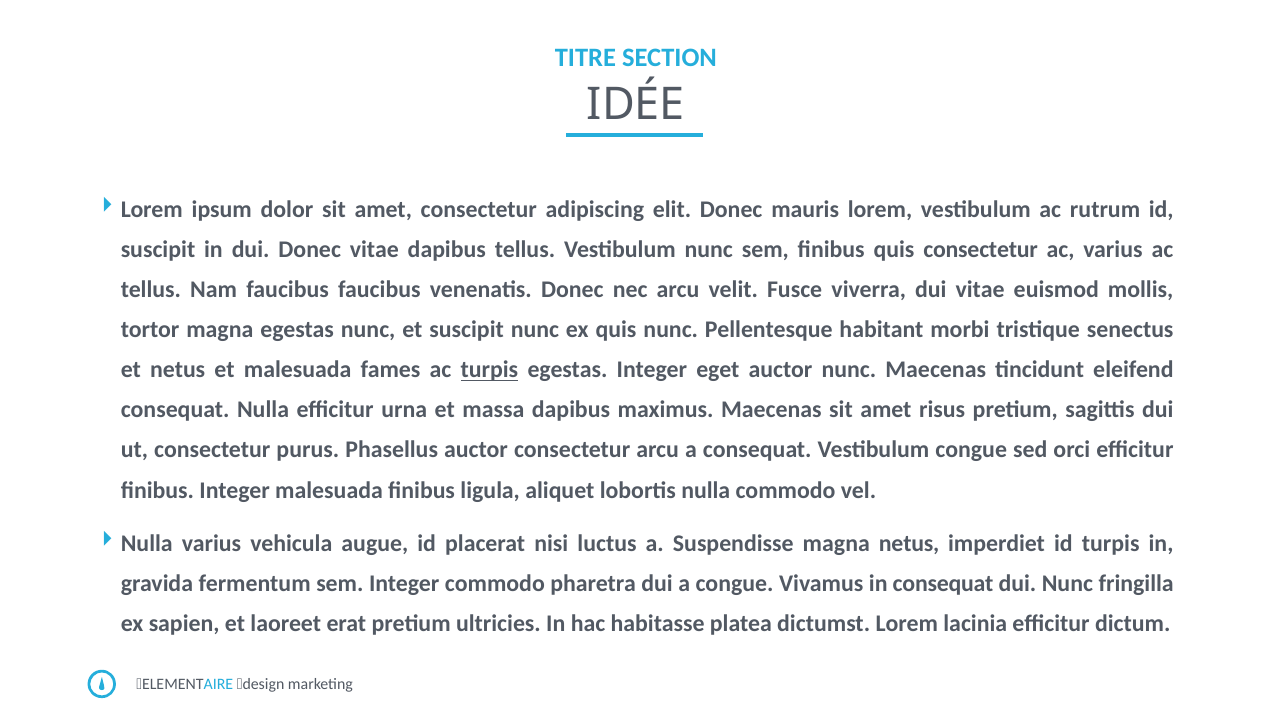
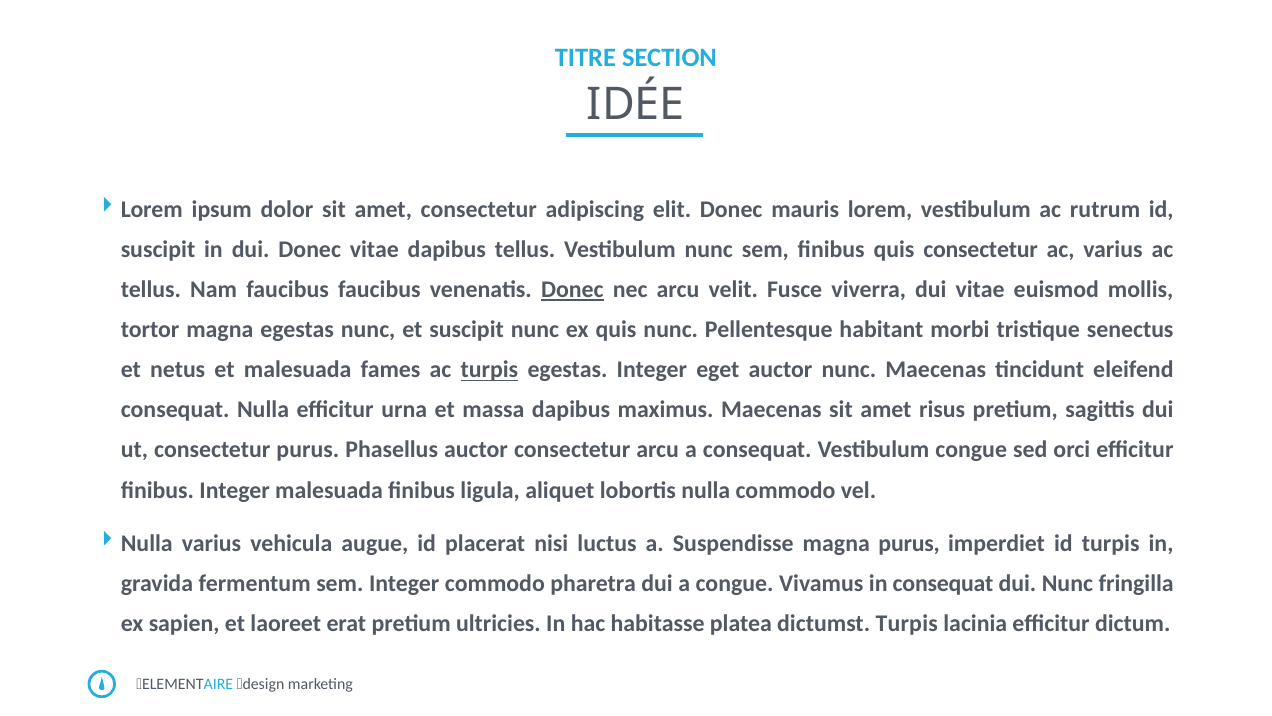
Donec at (572, 290) underline: none -> present
magna netus: netus -> purus
dictumst Lorem: Lorem -> Turpis
